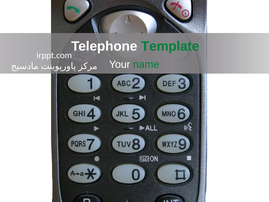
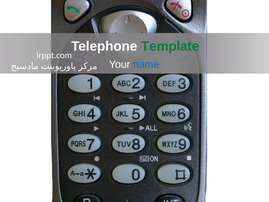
name colour: green -> blue
